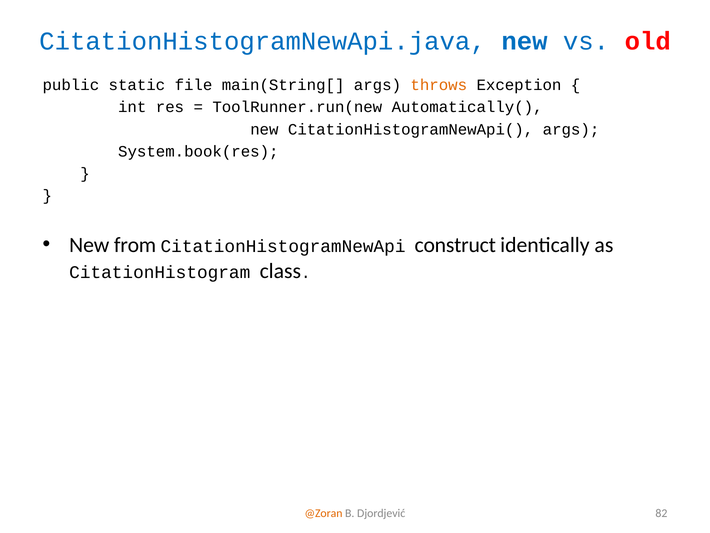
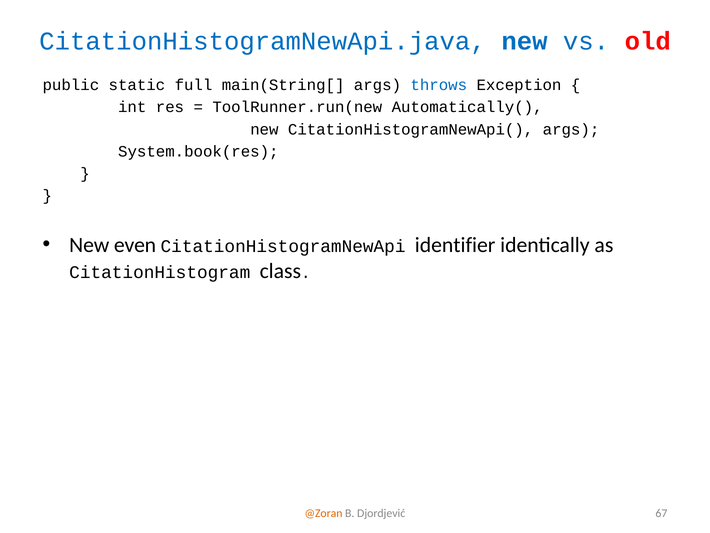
file: file -> full
throws colour: orange -> blue
from: from -> even
construct: construct -> identifier
82: 82 -> 67
